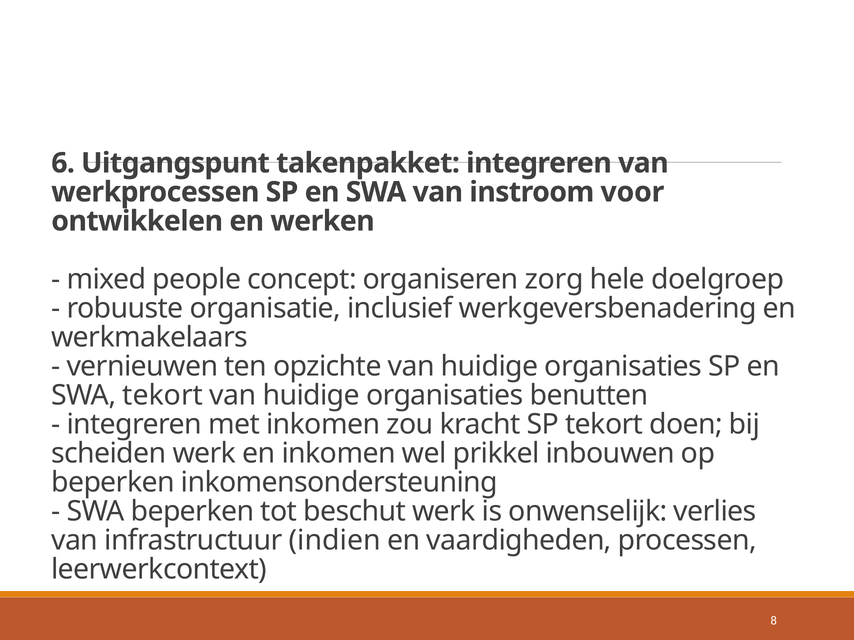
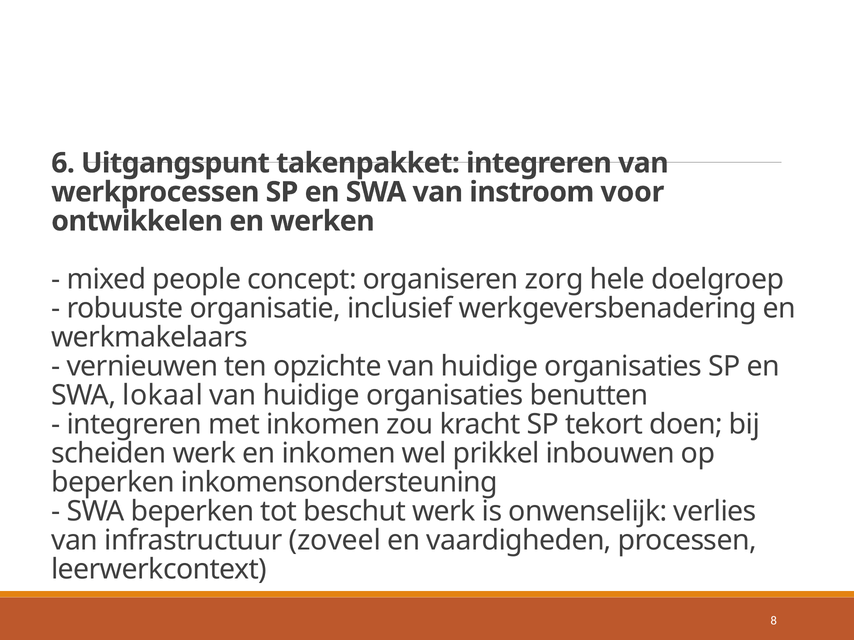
SWA tekort: tekort -> lokaal
indien: indien -> zoveel
